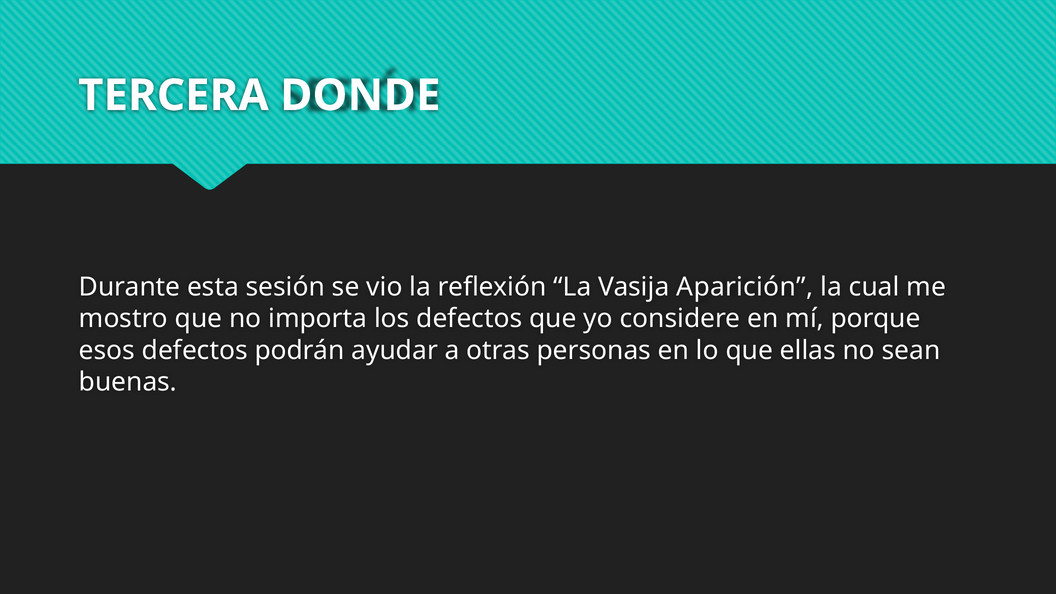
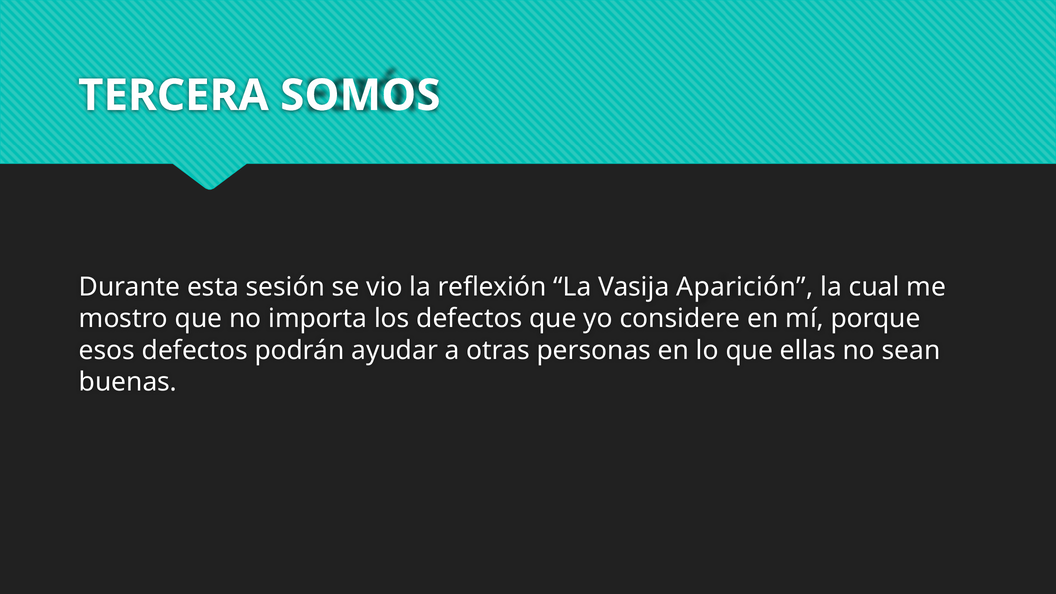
DONDE: DONDE -> SOMOS
